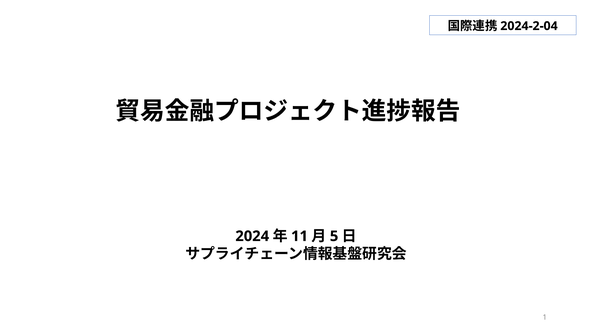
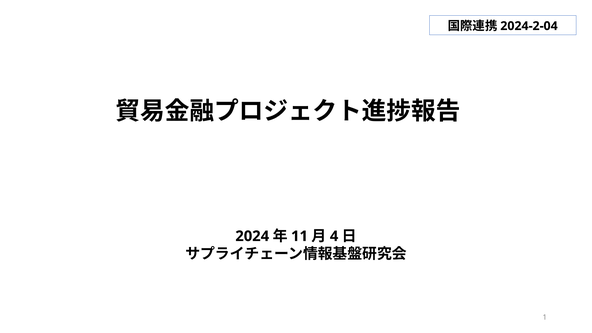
5: 5 -> 4
